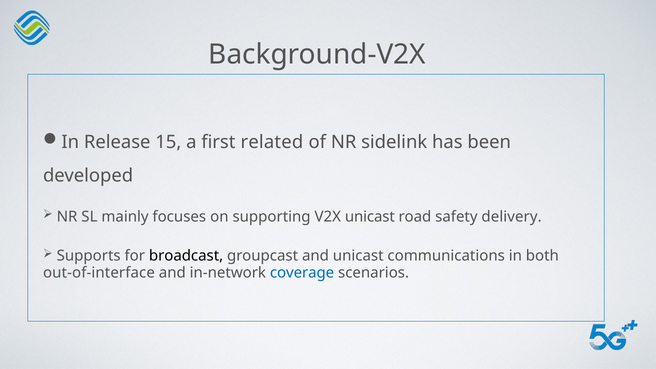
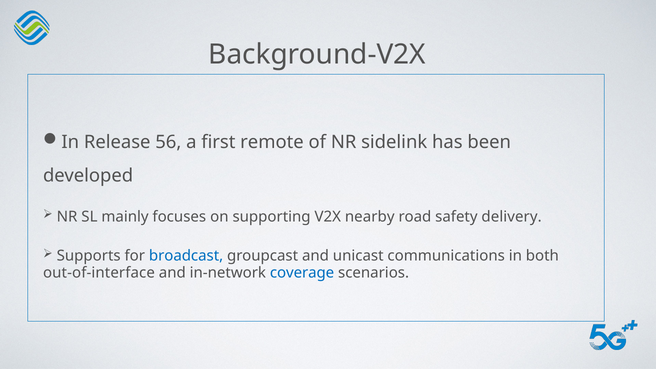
15: 15 -> 56
related: related -> remote
V2X unicast: unicast -> nearby
broadcast colour: black -> blue
